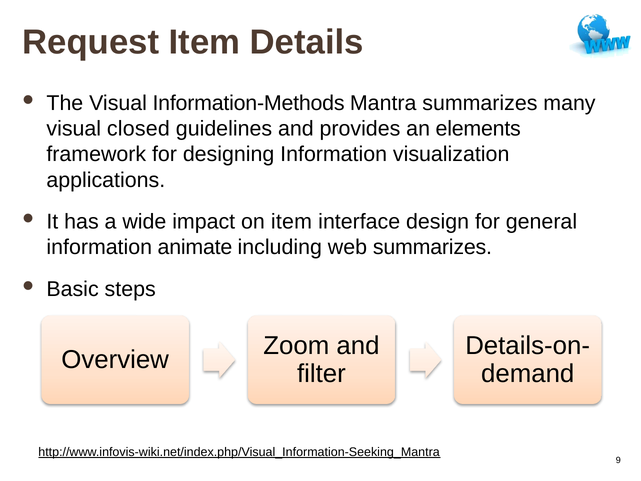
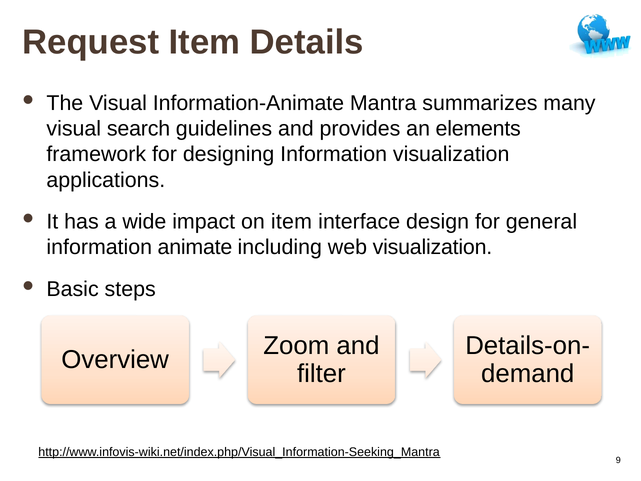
Information-Methods: Information-Methods -> Information-Animate
closed: closed -> search
web summarizes: summarizes -> visualization
